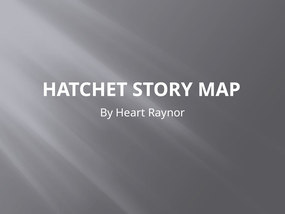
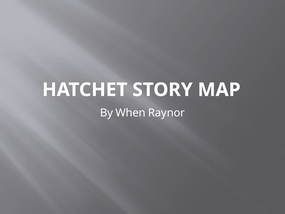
Heart: Heart -> When
